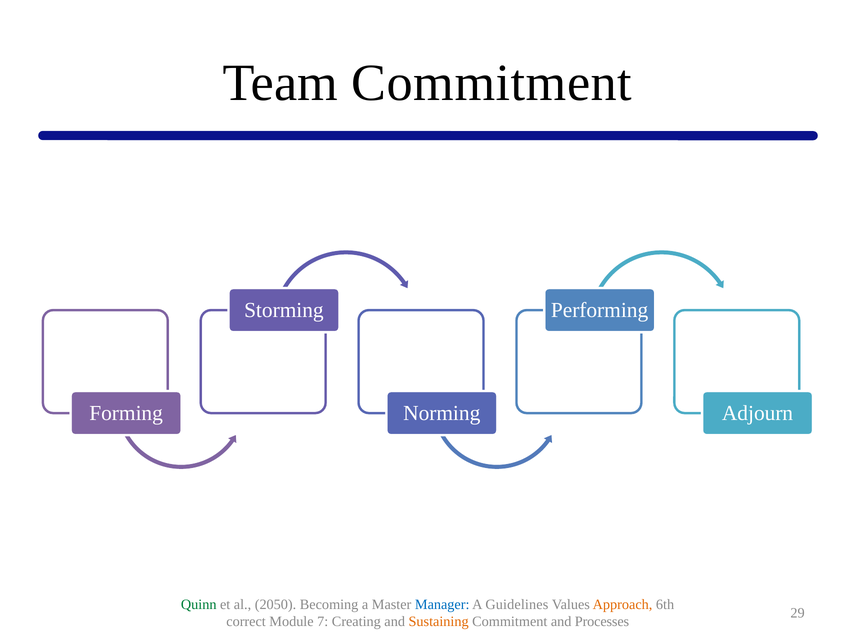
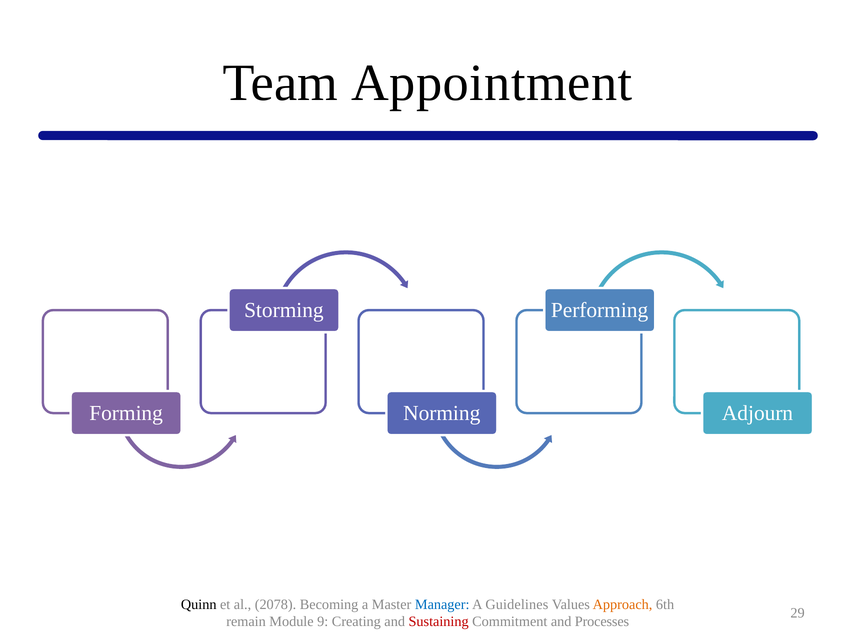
Team Commitment: Commitment -> Appointment
Quinn colour: green -> black
2050: 2050 -> 2078
correct: correct -> remain
7: 7 -> 9
Sustaining colour: orange -> red
